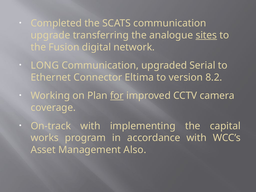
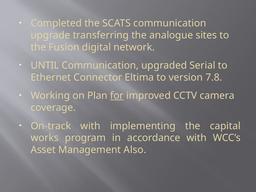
sites underline: present -> none
LONG: LONG -> UNTIL
8.2: 8.2 -> 7.8
